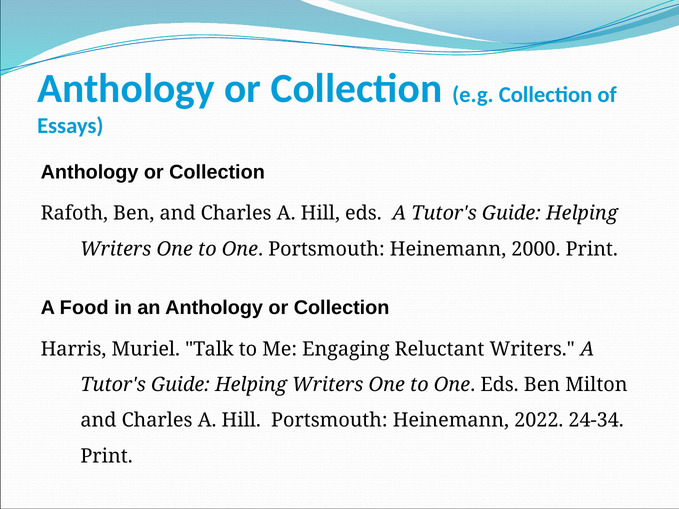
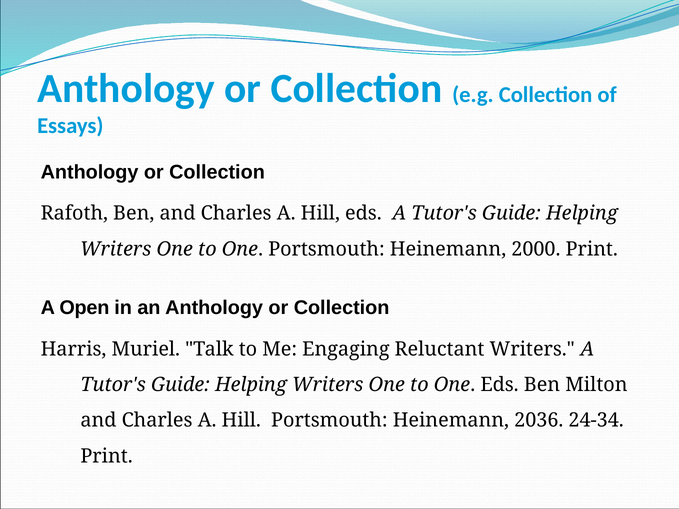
Food: Food -> Open
2022: 2022 -> 2036
